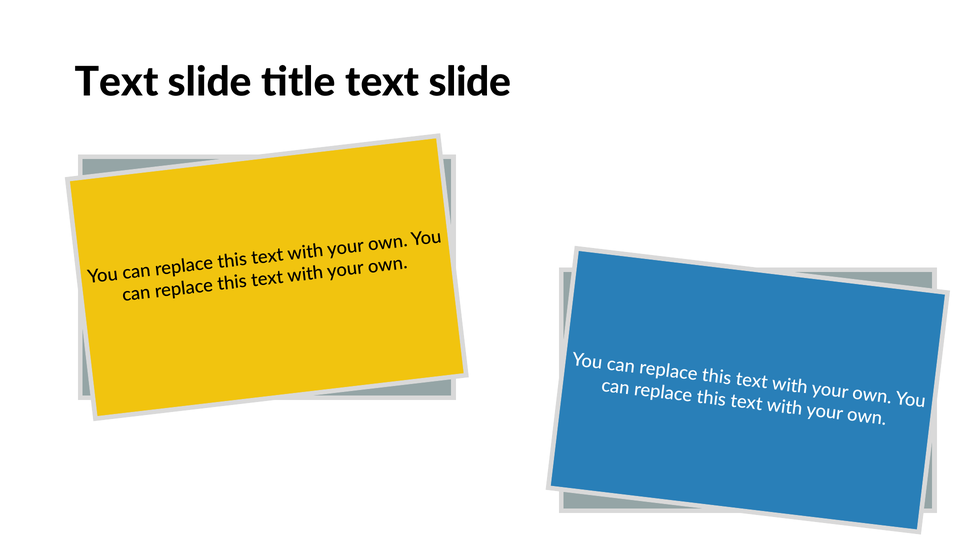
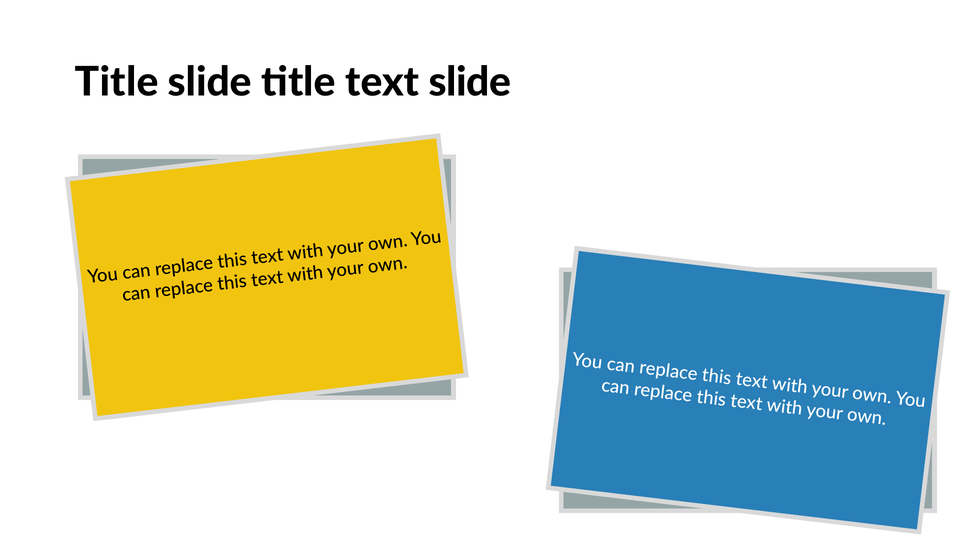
Text at (117, 82): Text -> Title
